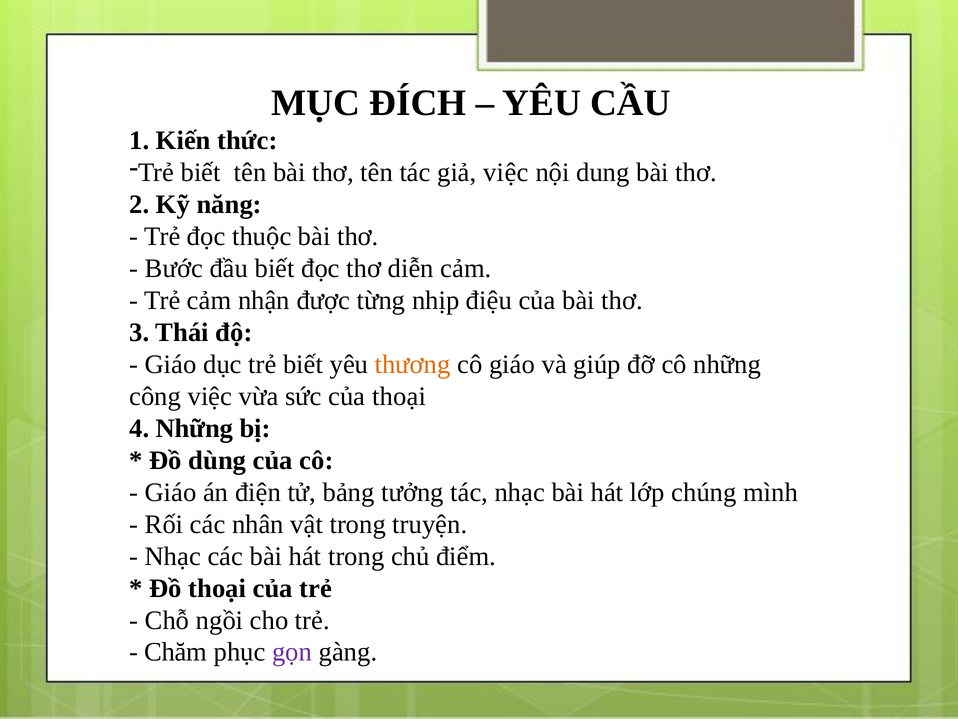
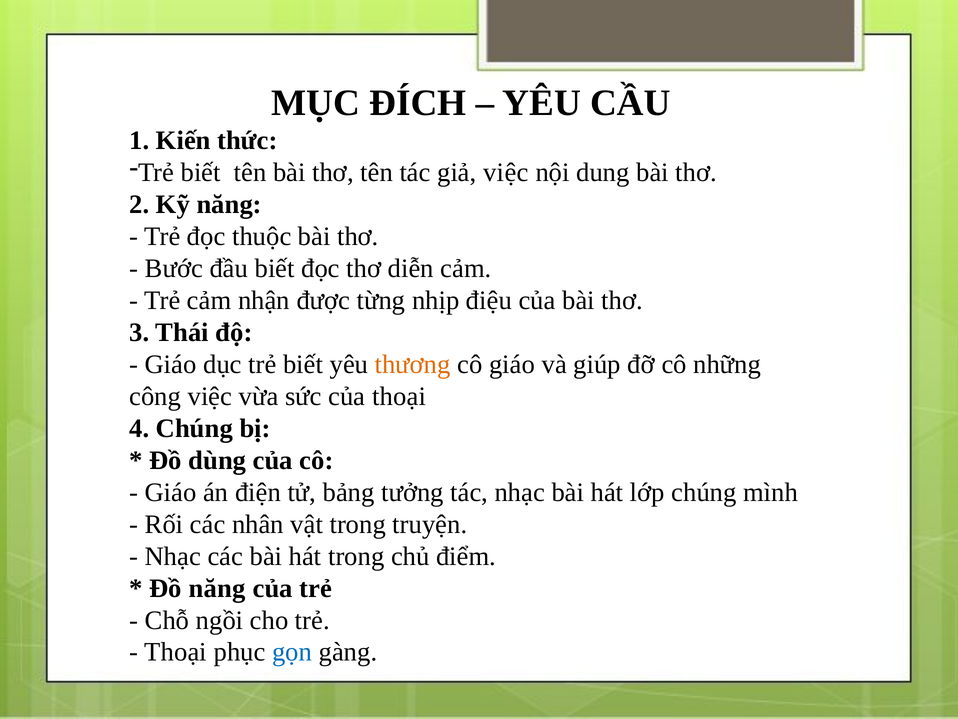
4 Những: Những -> Chúng
Đồ thoại: thoại -> năng
Chăm at (176, 652): Chăm -> Thoại
gọn colour: purple -> blue
